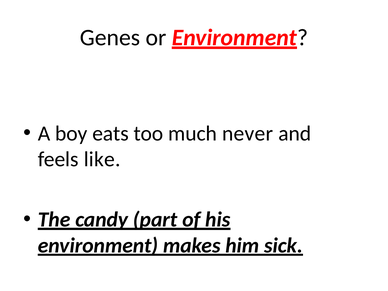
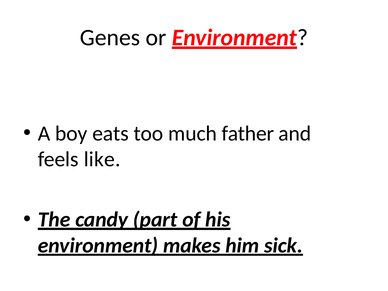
never: never -> father
